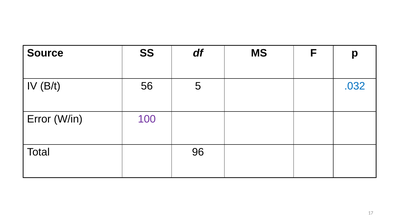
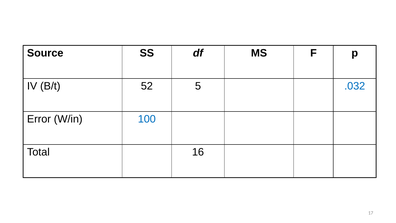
56: 56 -> 52
100 colour: purple -> blue
96: 96 -> 16
